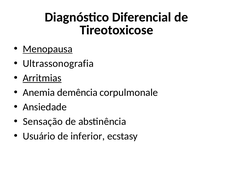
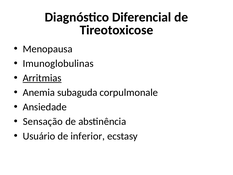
Menopausa underline: present -> none
Ultrassonografia: Ultrassonografia -> Imunoglobulinas
demência: demência -> subaguda
